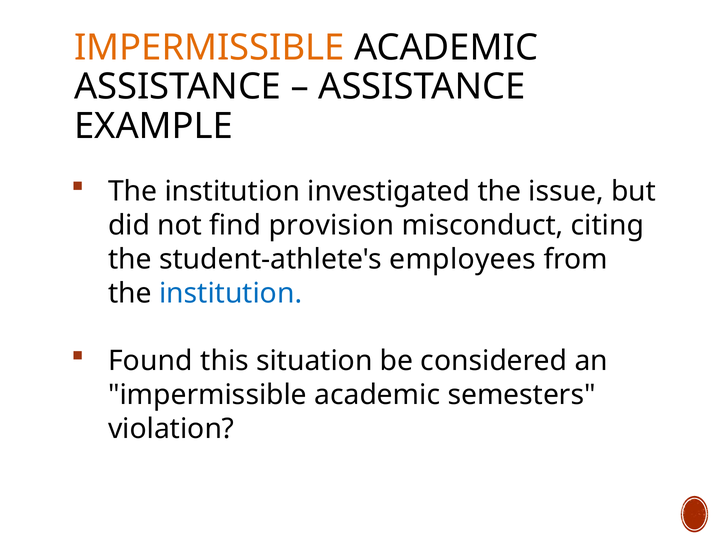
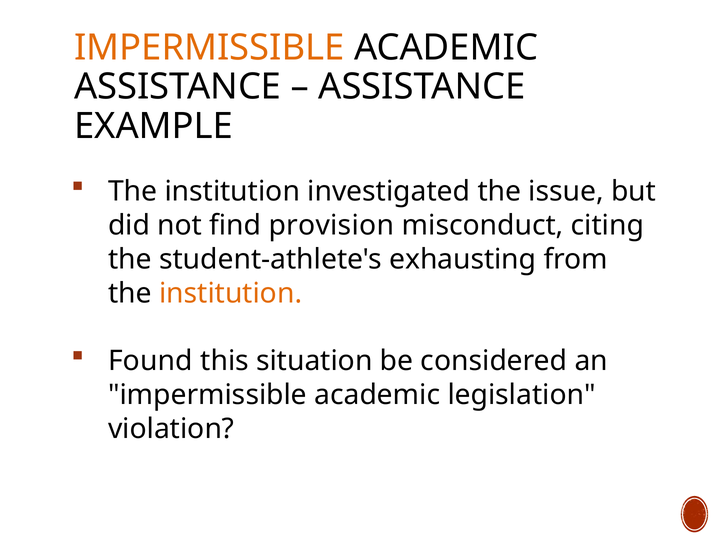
employees: employees -> exhausting
institution at (231, 293) colour: blue -> orange
semesters: semesters -> legislation
